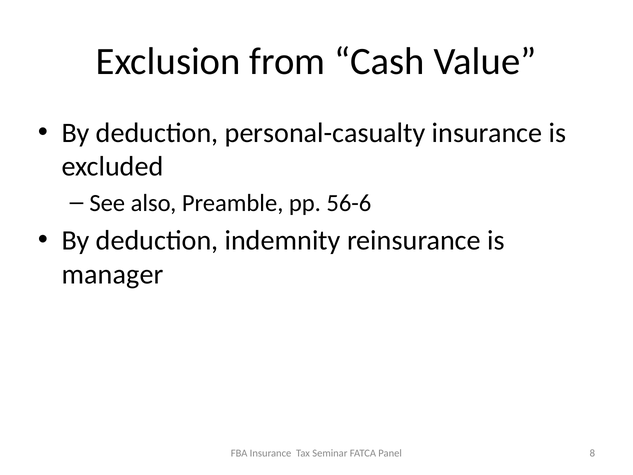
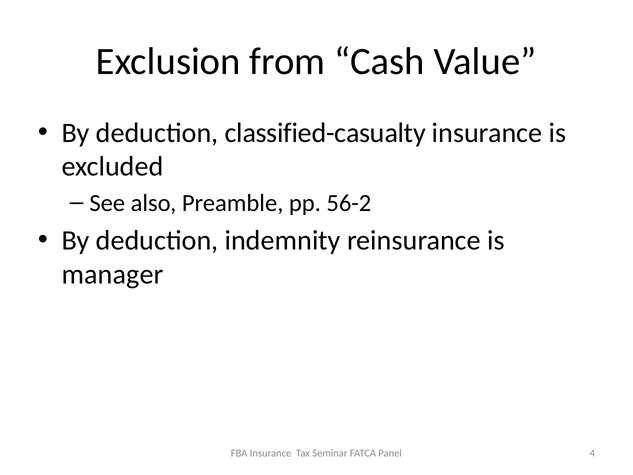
personal-casualty: personal-casualty -> classified-casualty
56-6: 56-6 -> 56-2
8: 8 -> 4
